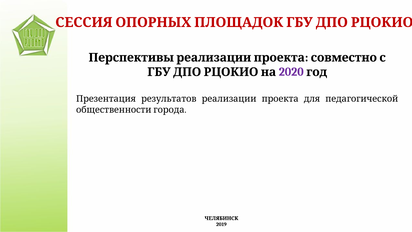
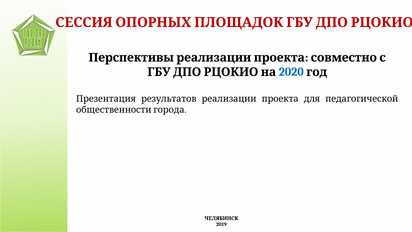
2020 colour: purple -> blue
